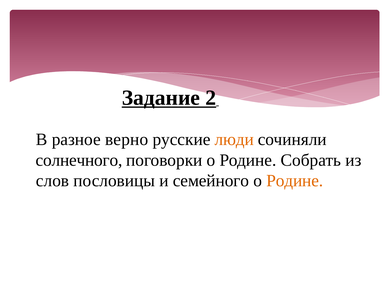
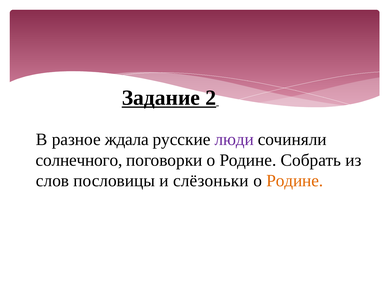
верно: верно -> ждала
люди colour: orange -> purple
семейного: семейного -> слёзоньки
